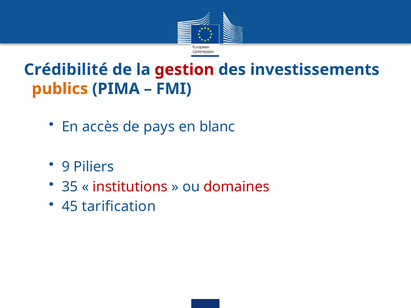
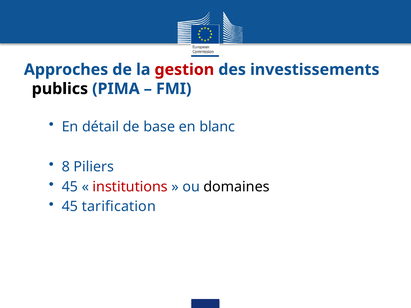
Crédibilité: Crédibilité -> Approches
publics colour: orange -> black
accès: accès -> détail
pays: pays -> base
9: 9 -> 8
35 at (70, 187): 35 -> 45
domaines colour: red -> black
